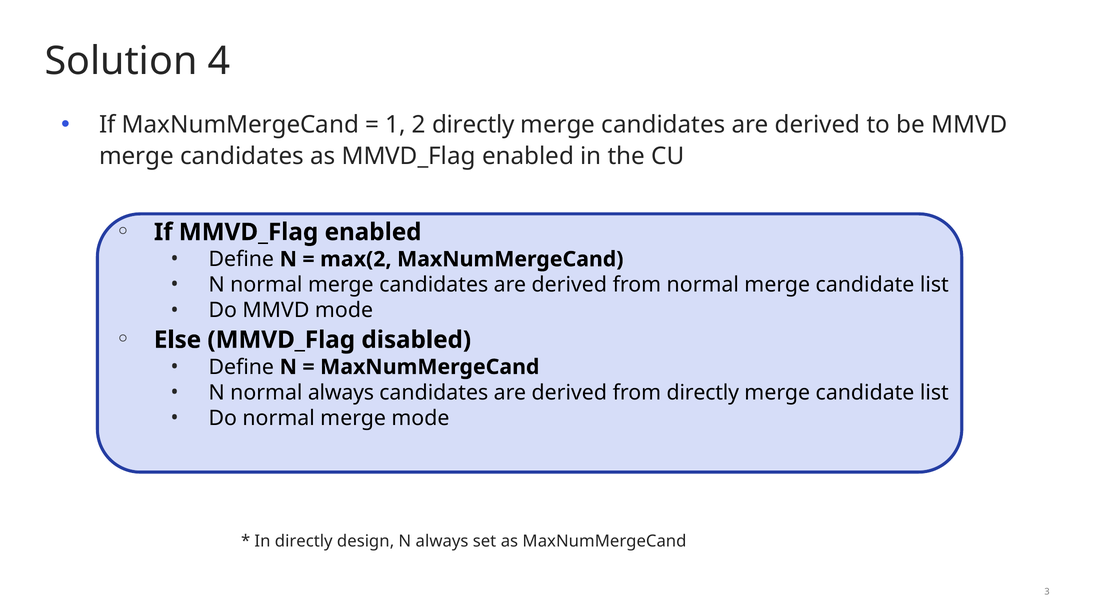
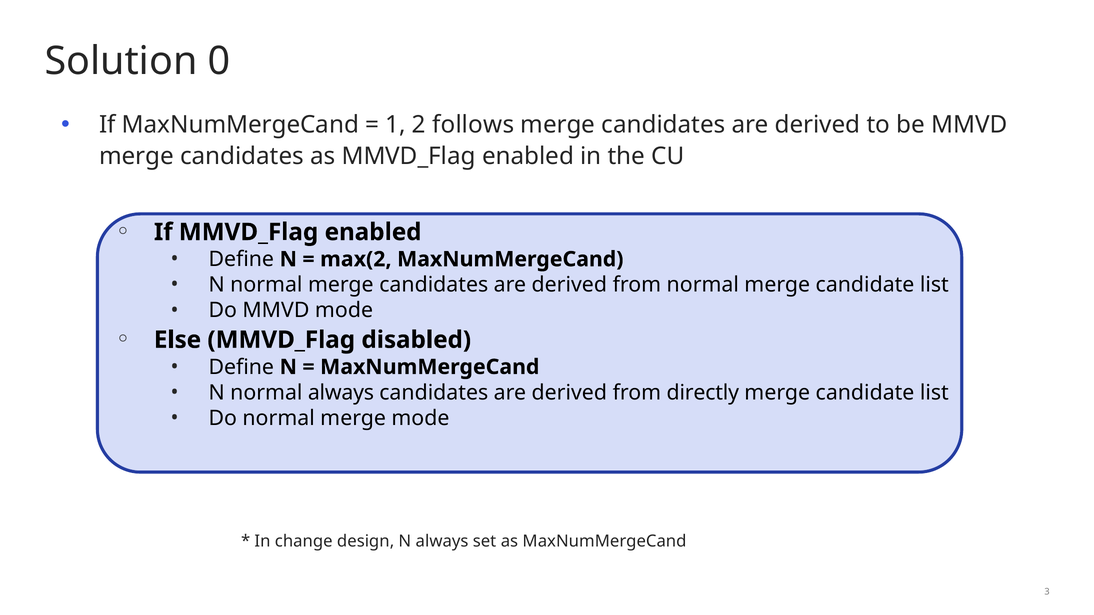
4: 4 -> 0
2 directly: directly -> follows
In directly: directly -> change
